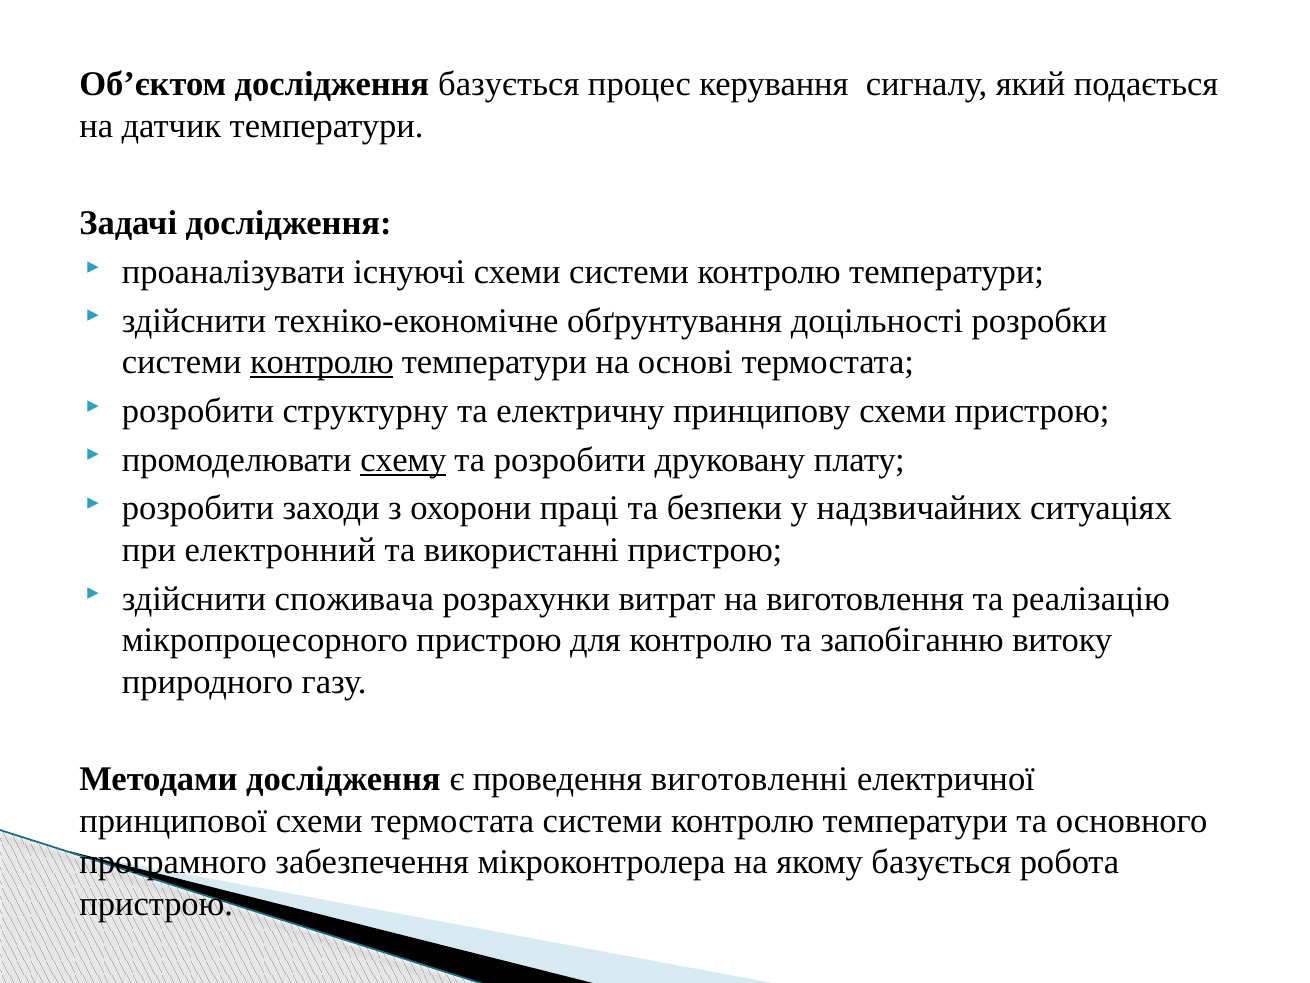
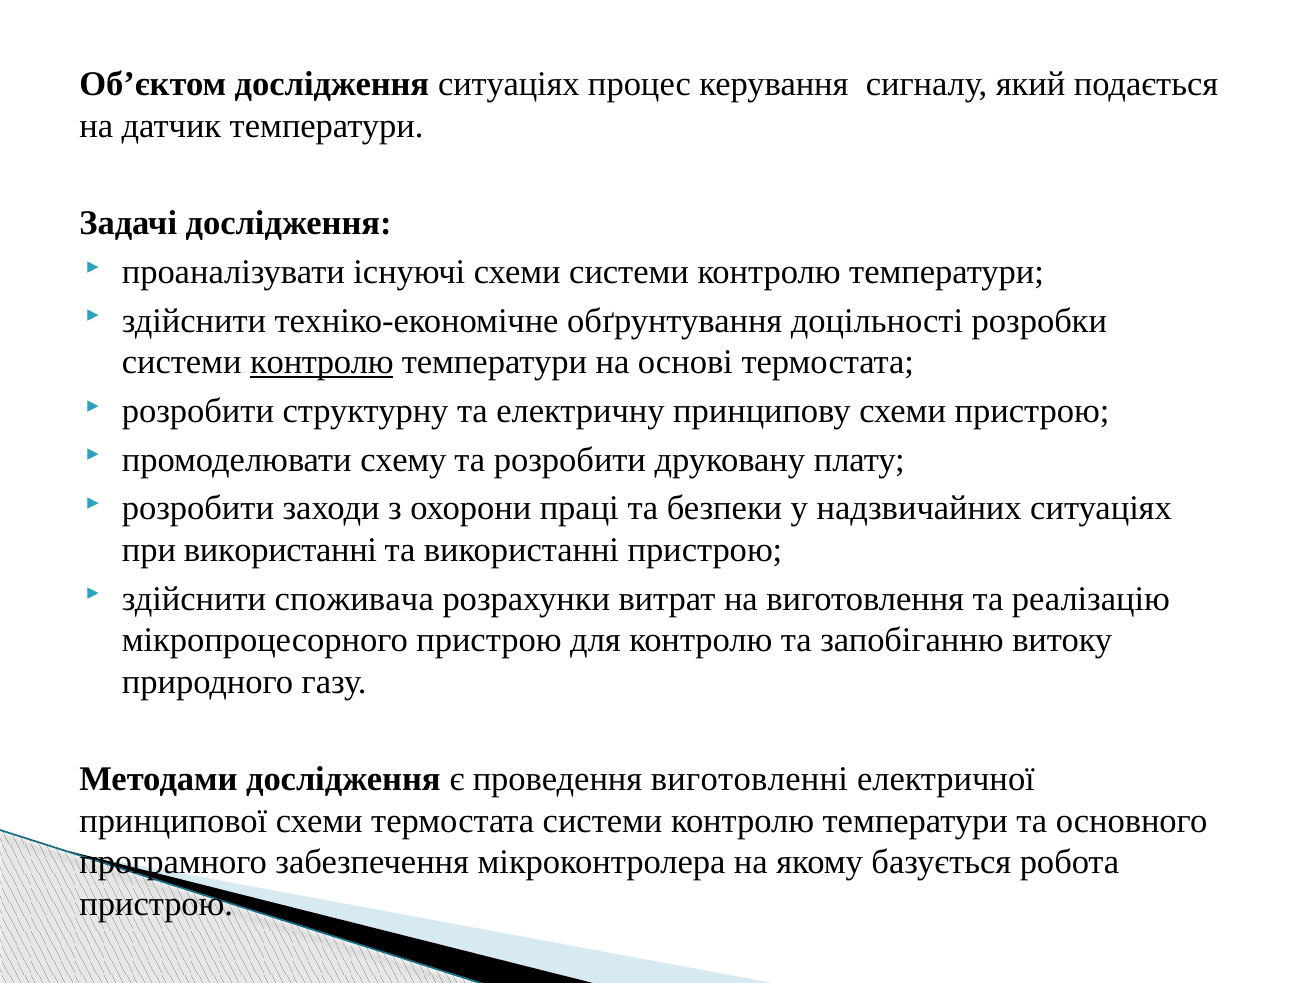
дослідження базується: базується -> ситуаціях
схему underline: present -> none
при електронний: електронний -> використанні
